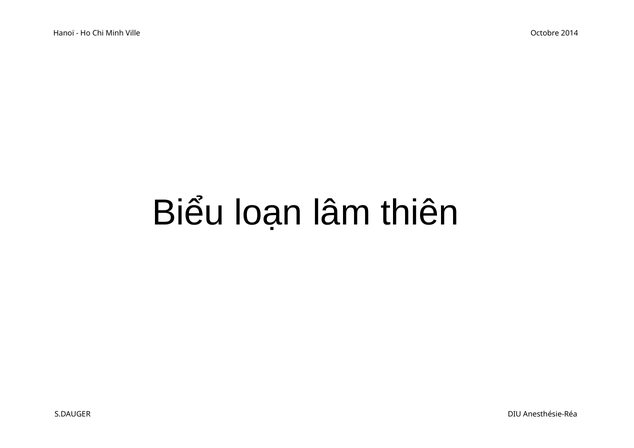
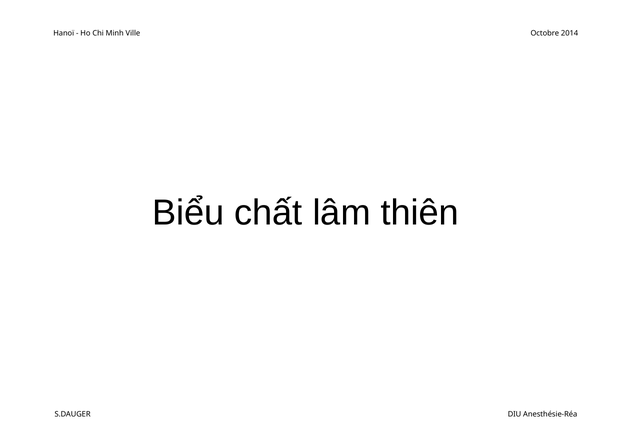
loạn: loạn -> chất
